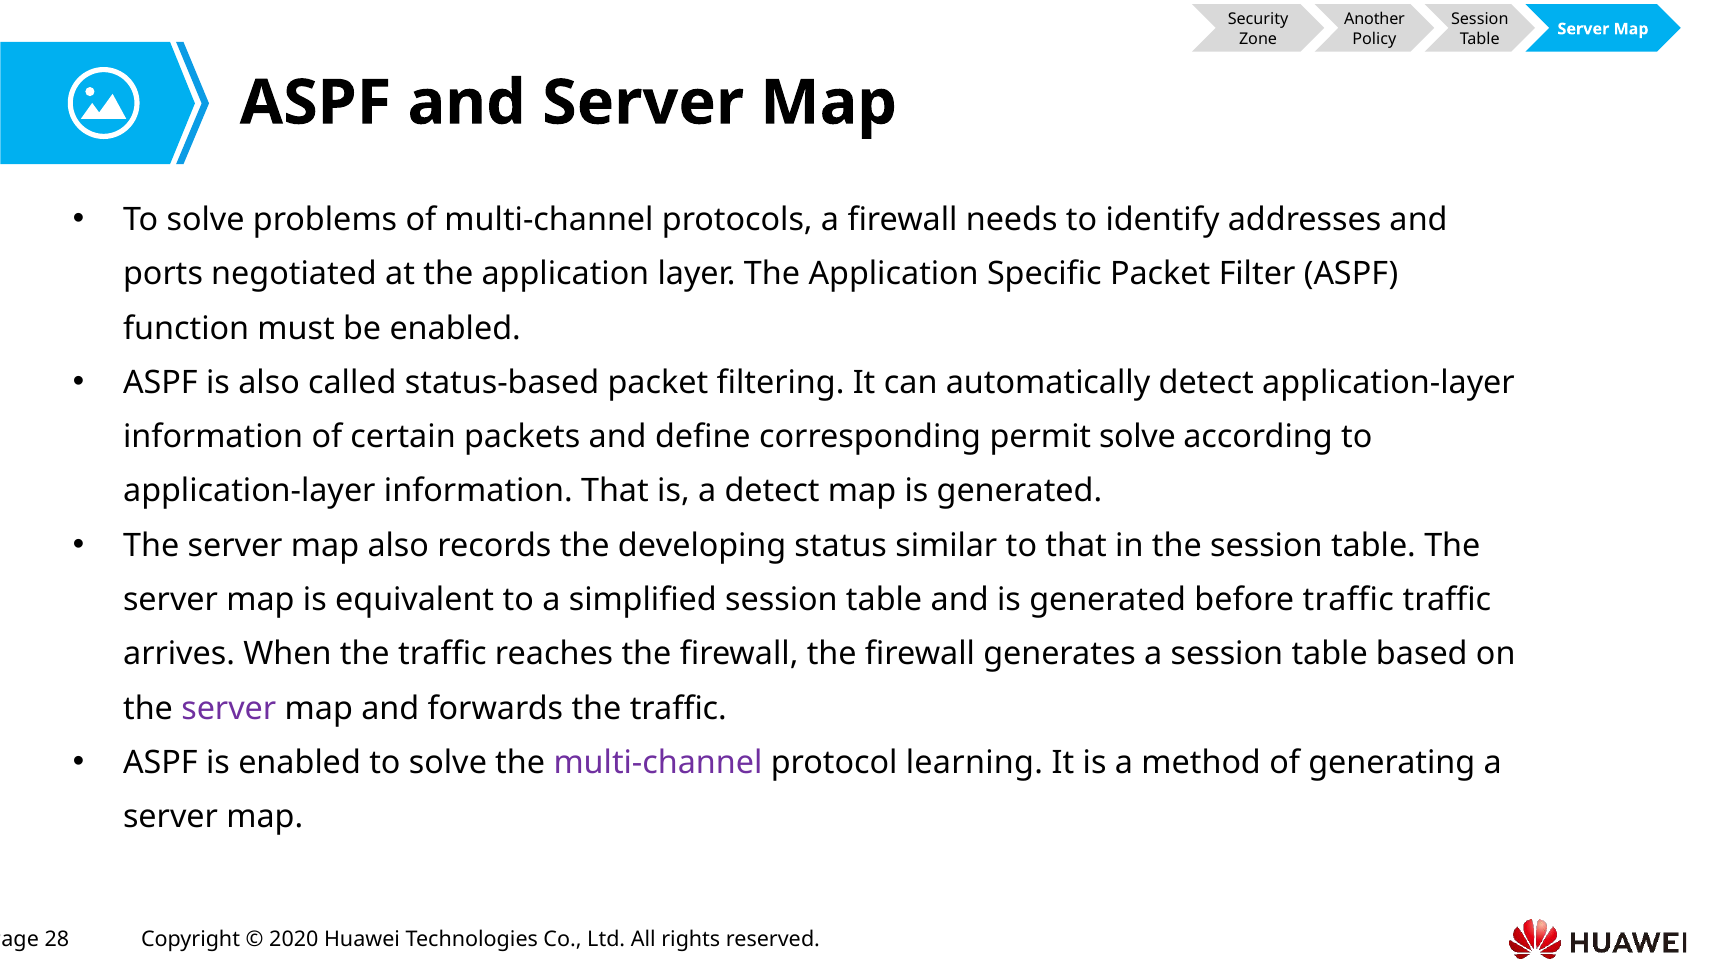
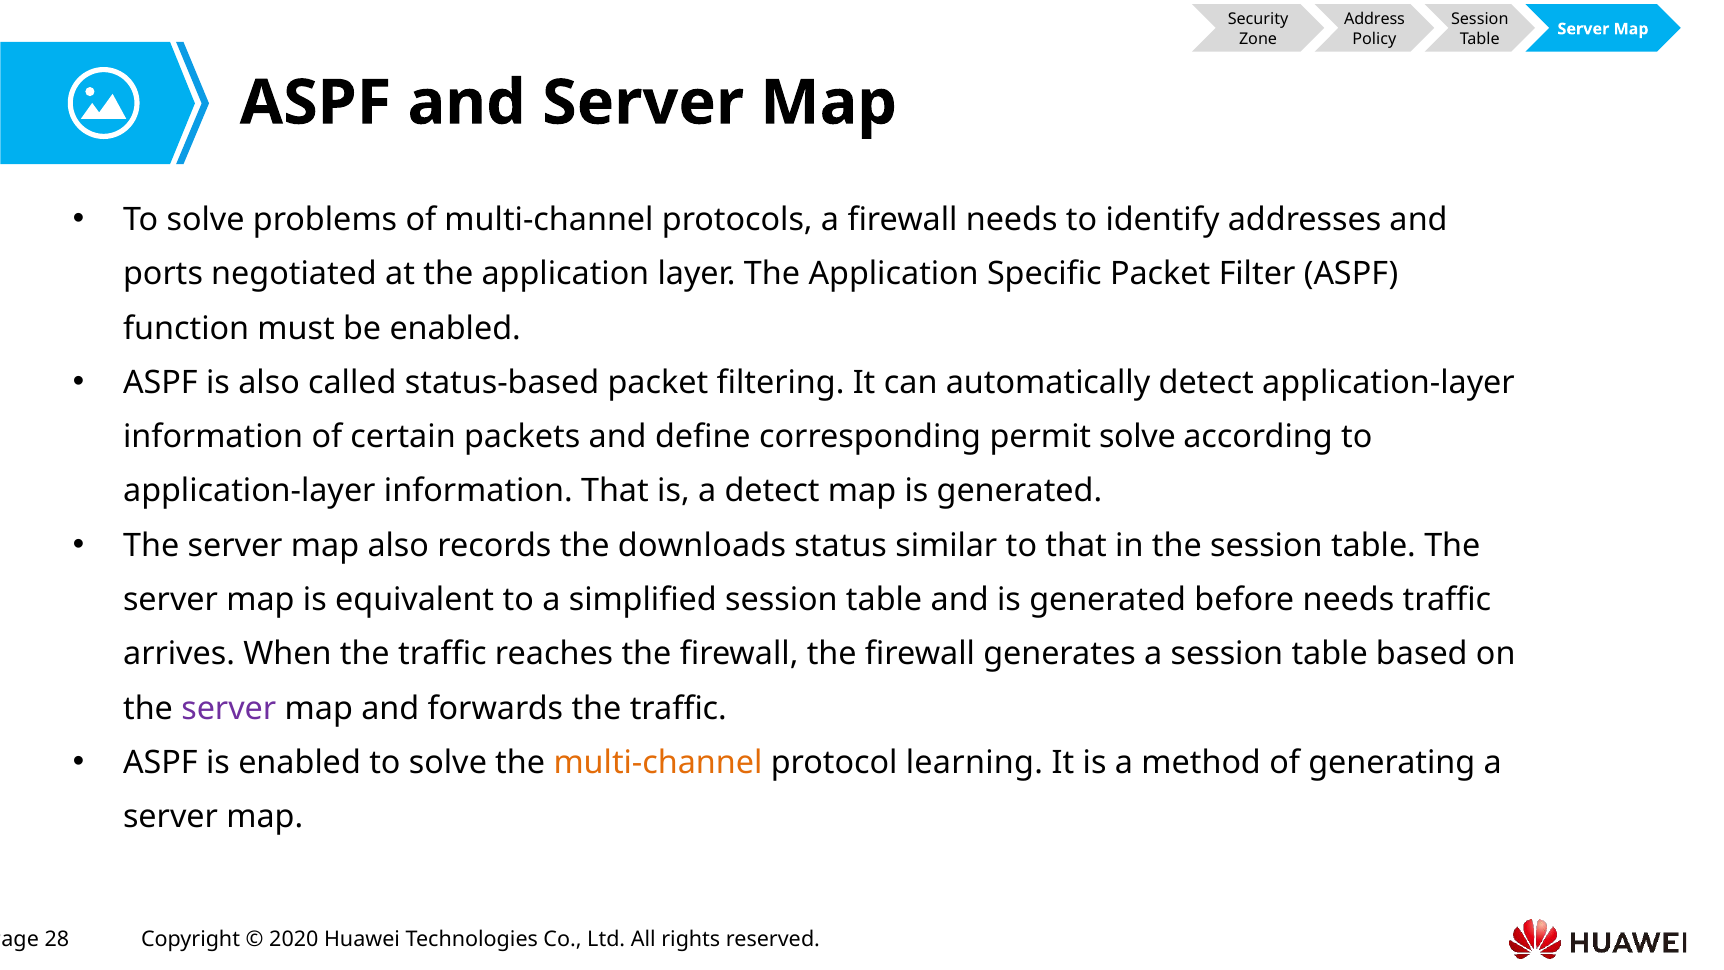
Another: Another -> Address
developing: developing -> downloads
before traffic: traffic -> needs
multi-channel at (658, 762) colour: purple -> orange
